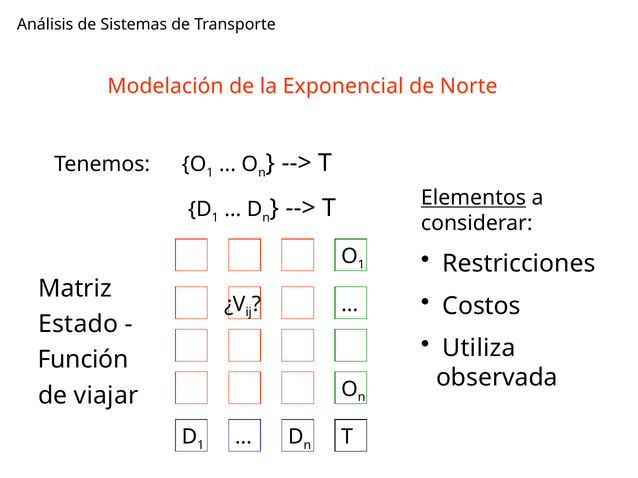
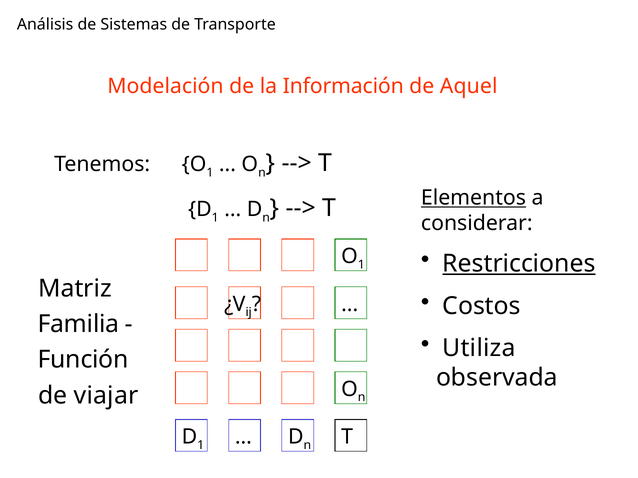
Exponencial: Exponencial -> Información
Norte: Norte -> Aquel
Restricciones underline: none -> present
Estado: Estado -> Familia
